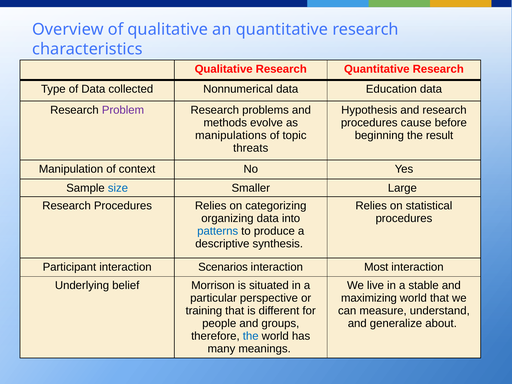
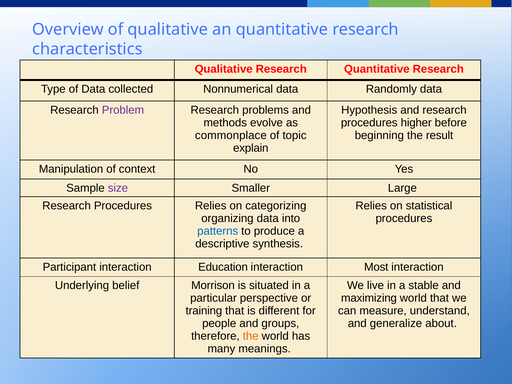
Education: Education -> Randomly
cause: cause -> higher
manipulations: manipulations -> commonplace
threats: threats -> explain
size colour: blue -> purple
Scenarios: Scenarios -> Education
the at (251, 336) colour: blue -> orange
